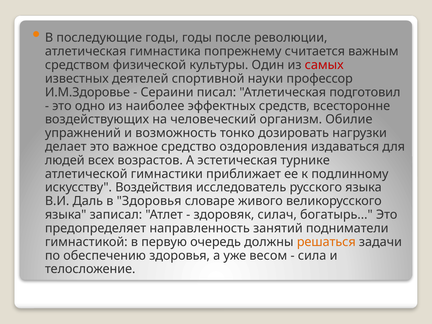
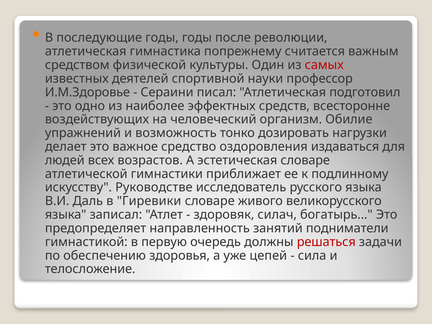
эстетическая турнике: турнике -> словаре
Воздействия: Воздействия -> Руководстве
в Здоровья: Здоровья -> Гиревики
решаться colour: orange -> red
весом: весом -> цепей
